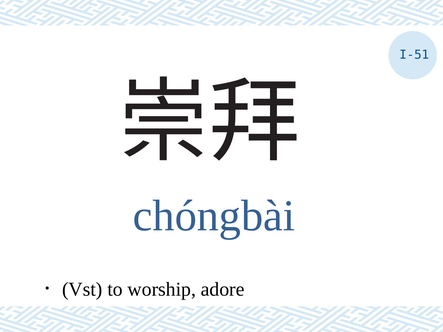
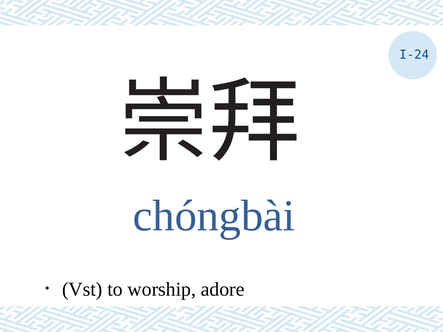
I-51: I-51 -> I-24
